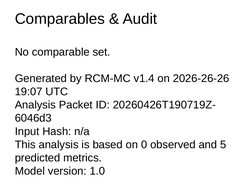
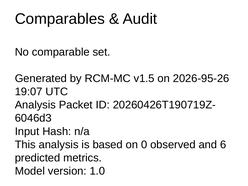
v1.4: v1.4 -> v1.5
2026-26-26: 2026-26-26 -> 2026-95-26
5: 5 -> 6
